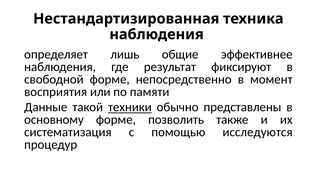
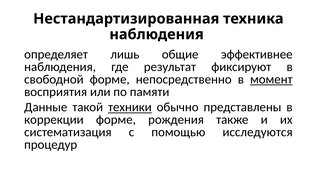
момент underline: none -> present
основному: основному -> коррекции
позволить: позволить -> рождения
